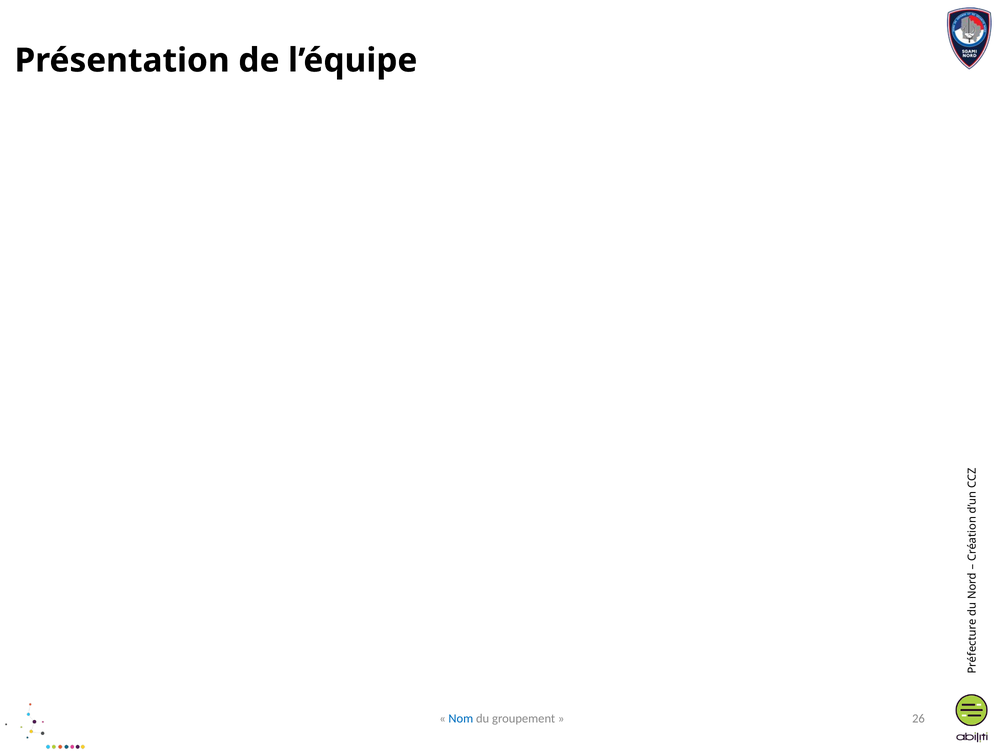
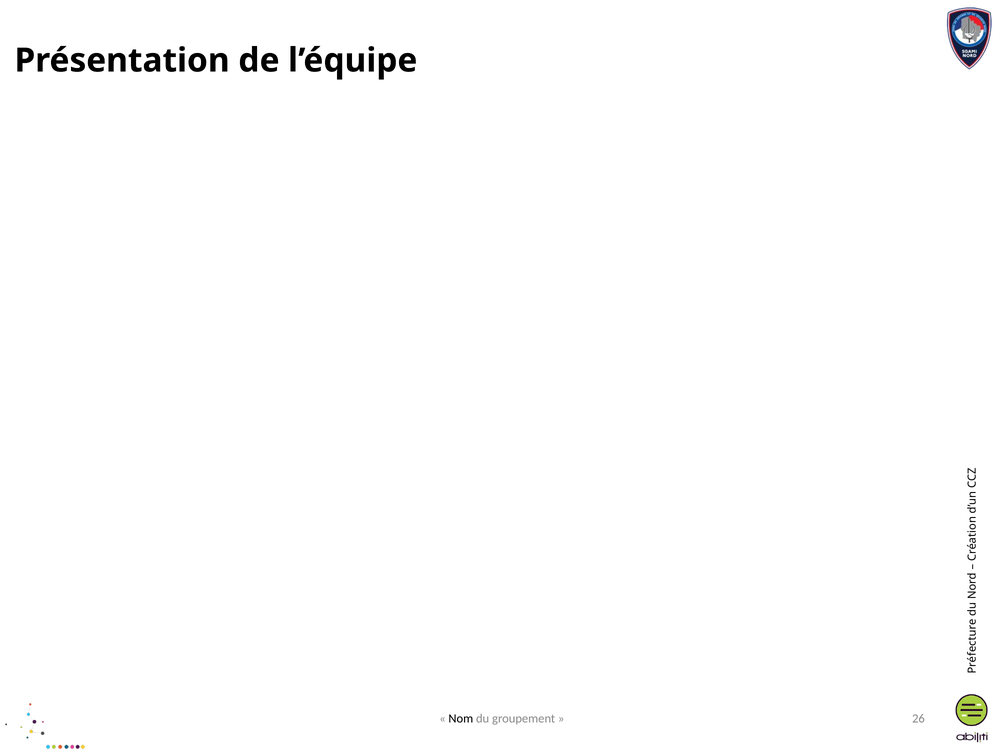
Nom colour: blue -> black
